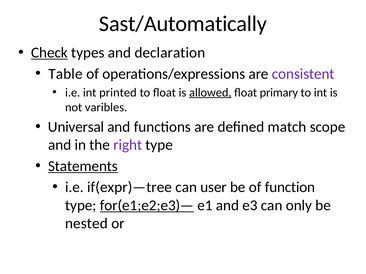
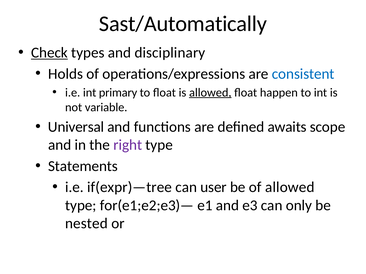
declaration: declaration -> disciplinary
Table: Table -> Holds
consistent colour: purple -> blue
printed: printed -> primary
primary: primary -> happen
varibles: varibles -> variable
match: match -> awaits
Statements underline: present -> none
of function: function -> allowed
for(e1;e2;e3)— underline: present -> none
